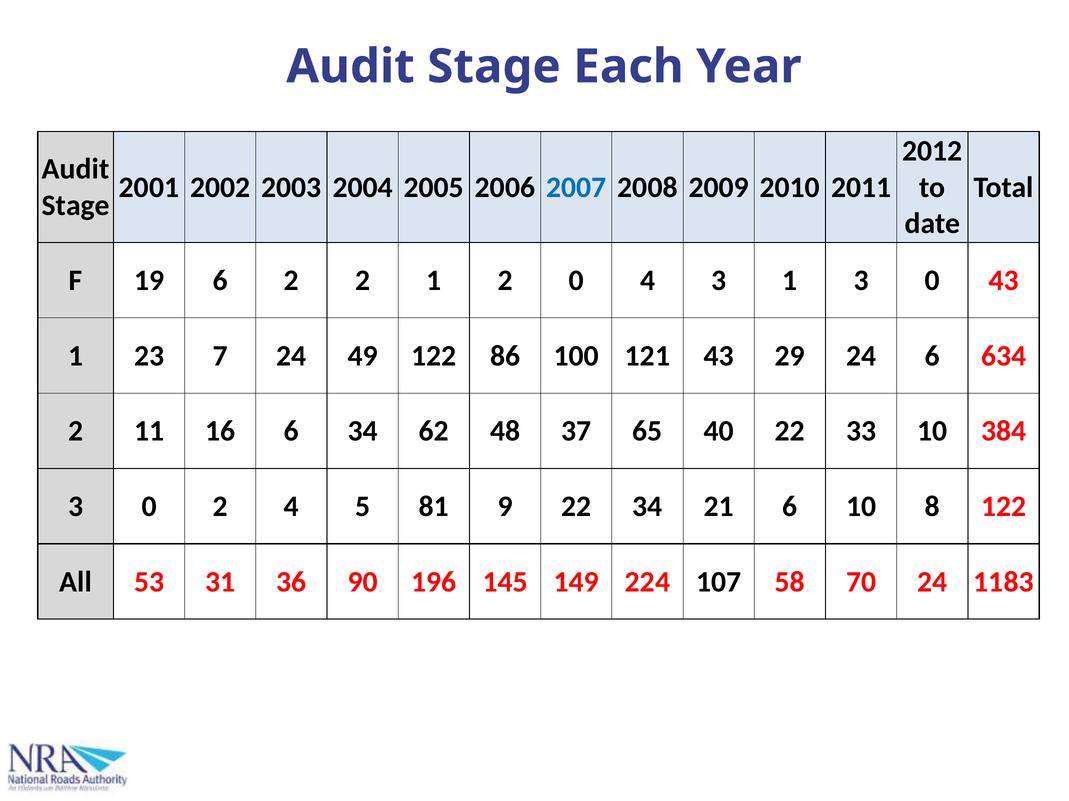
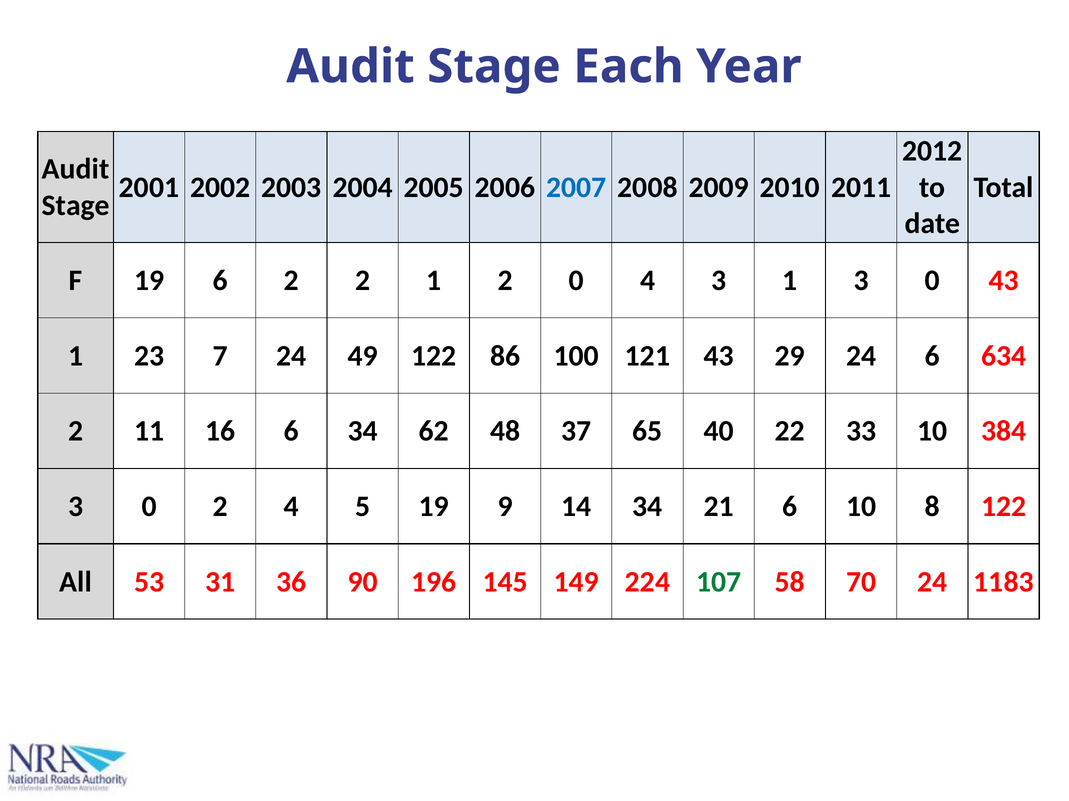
5 81: 81 -> 19
9 22: 22 -> 14
107 colour: black -> green
